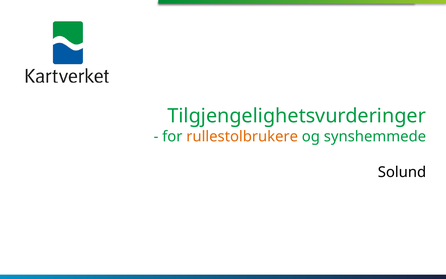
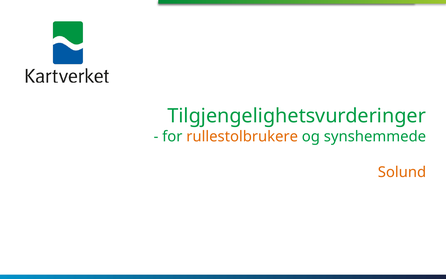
Solund colour: black -> orange
